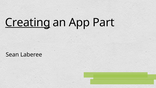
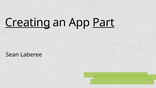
Part underline: none -> present
